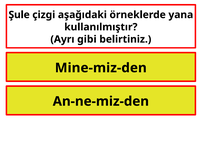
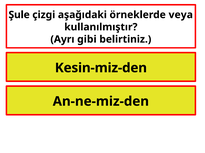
yana: yana -> veya
Mine-miz-den: Mine-miz-den -> Kesin-miz-den
